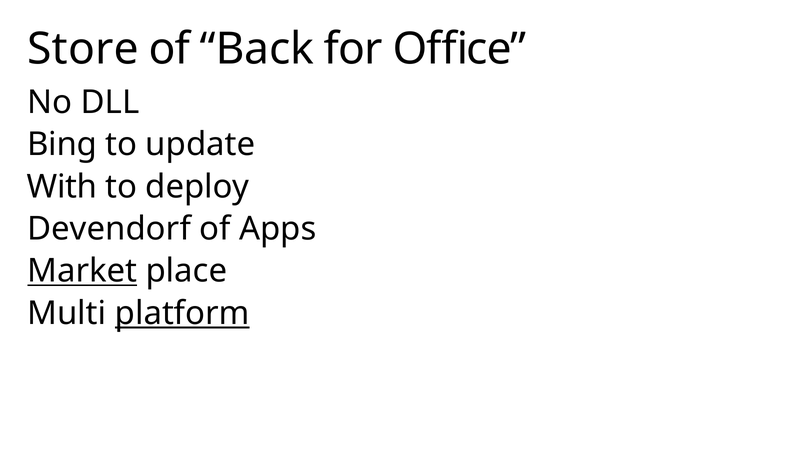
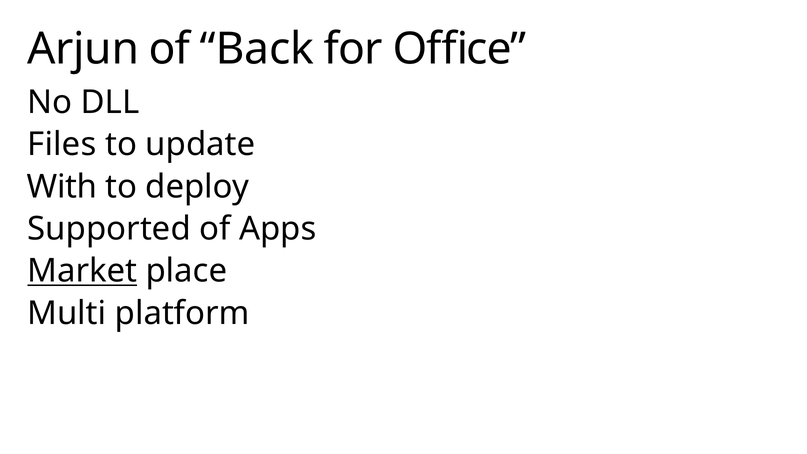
Store: Store -> Arjun
Bing: Bing -> Files
Devendorf: Devendorf -> Supported
platform underline: present -> none
